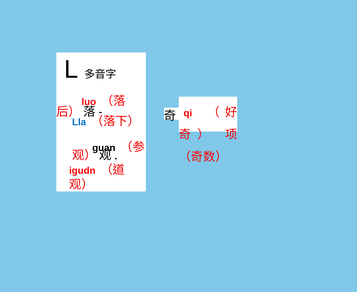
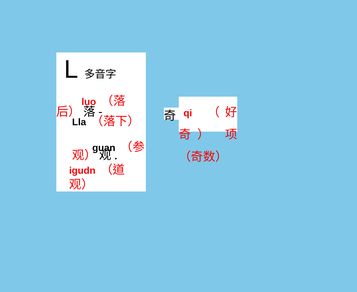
Lla colour: blue -> black
